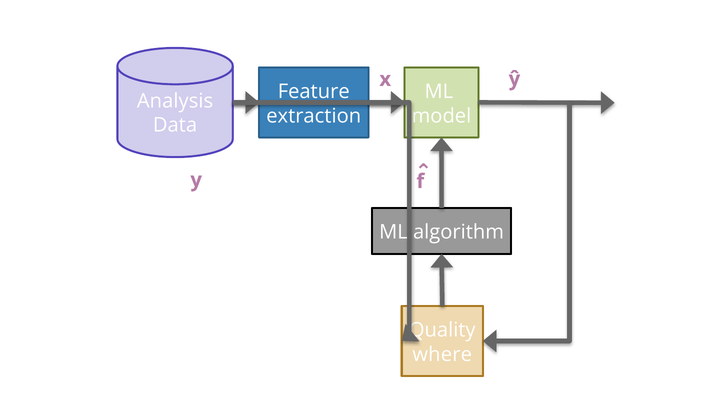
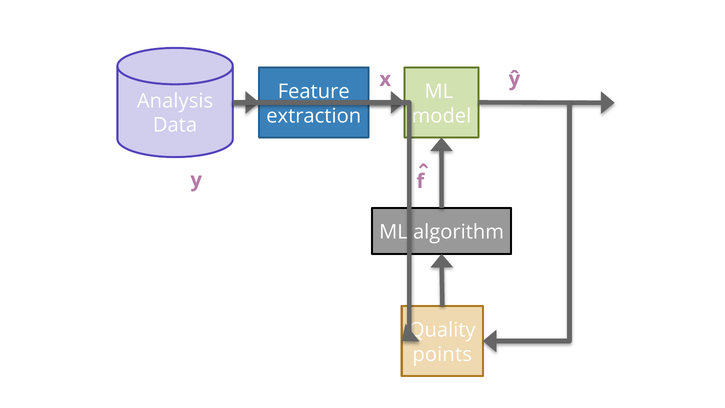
where: where -> points
